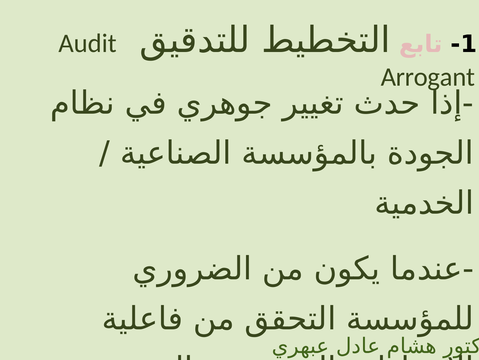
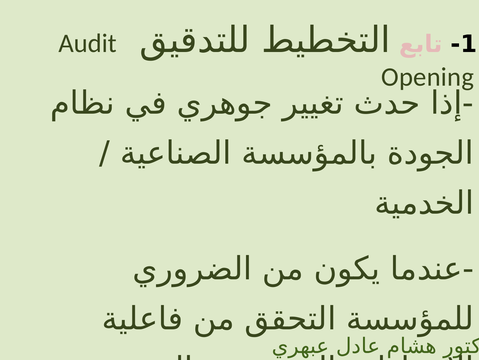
Arrogant: Arrogant -> Opening
